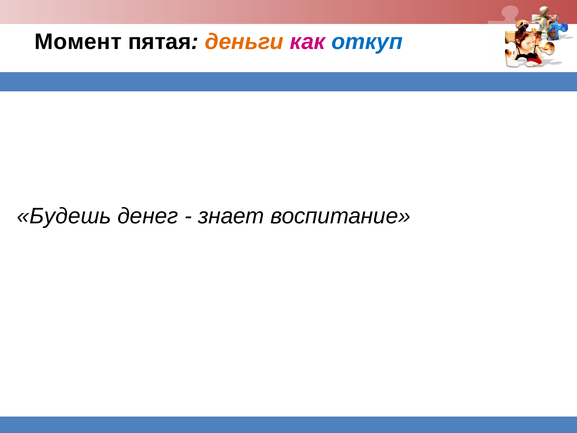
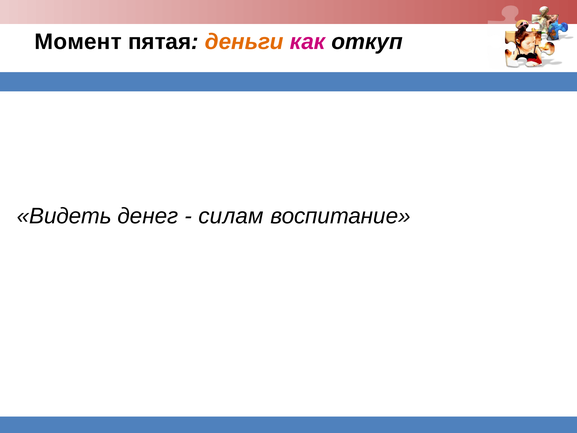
откуп colour: blue -> black
Будешь: Будешь -> Видеть
знает: знает -> силам
